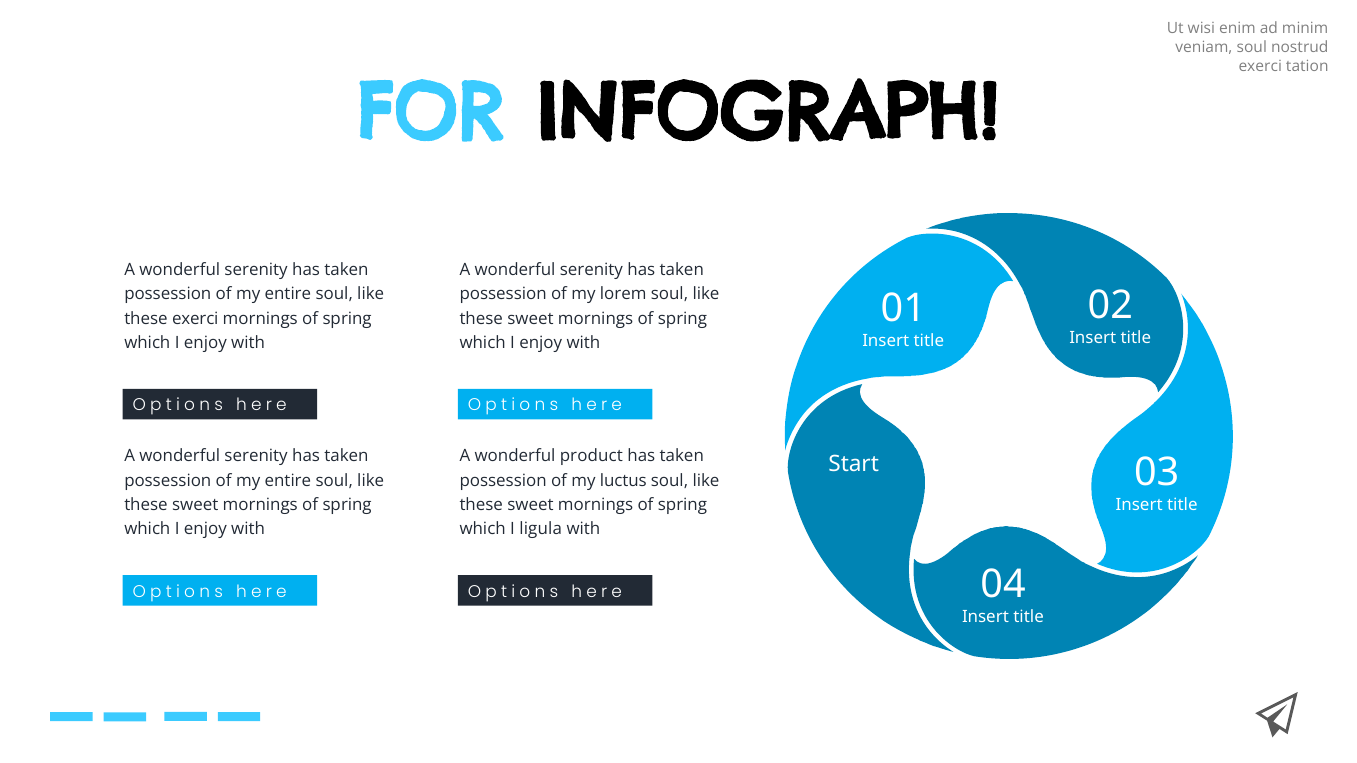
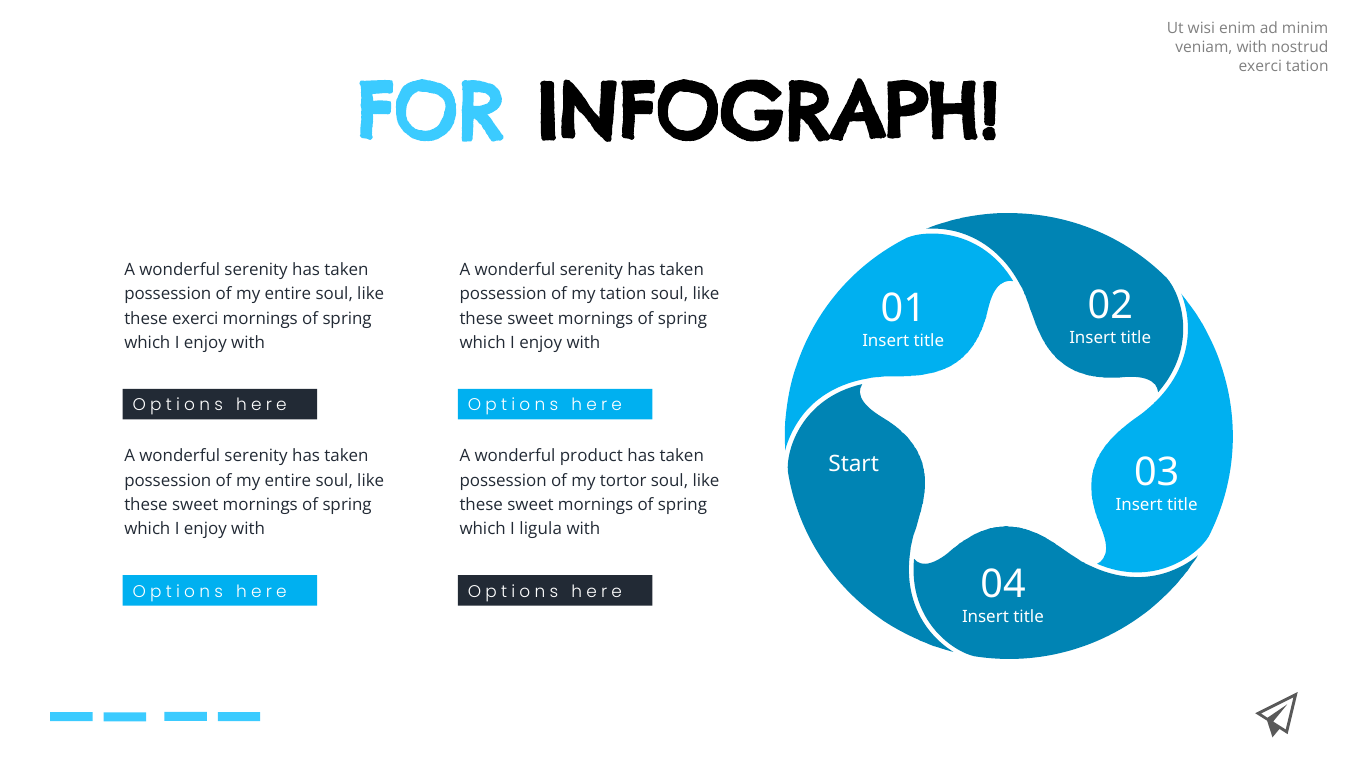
veniam soul: soul -> with
my lorem: lorem -> tation
luctus: luctus -> tortor
